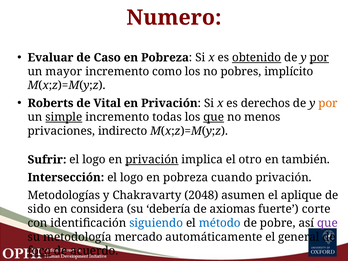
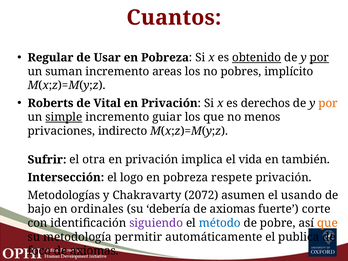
Numero: Numero -> Cuantos
Evaluar: Evaluar -> Regular
Caso: Caso -> Usar
mayor: mayor -> suman
como: como -> areas
todas: todas -> guiar
que at (214, 117) underline: present -> none
logo at (94, 160): logo -> otra
privación at (152, 160) underline: present -> none
otro: otro -> vida
cuando: cuando -> respete
2048: 2048 -> 2072
aplique: aplique -> usando
sido: sido -> bajo
considera: considera -> ordinales
siguiendo colour: blue -> purple
que at (327, 223) colour: purple -> orange
mercado: mercado -> permitir
general: general -> publica
foco underline: present -> none
acuerdo at (94, 251): acuerdo -> axiomas
